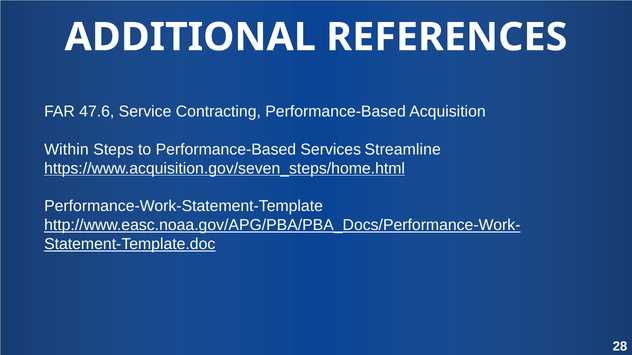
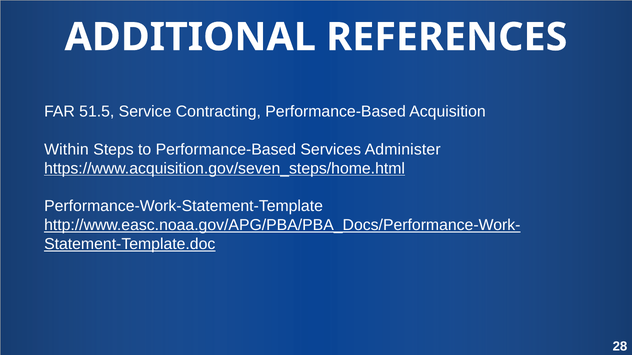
47.6: 47.6 -> 51.5
Streamline: Streamline -> Administer
